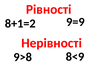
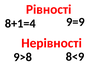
8+1=2: 8+1=2 -> 8+1=4
